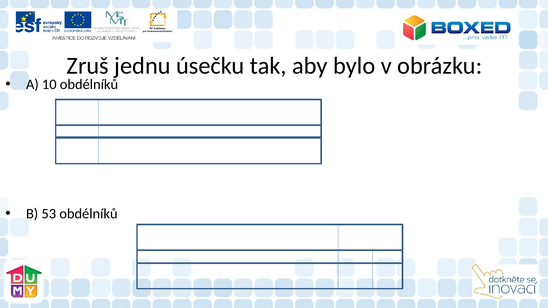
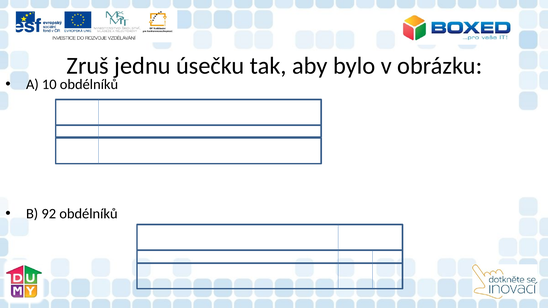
53: 53 -> 92
